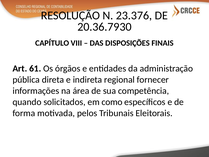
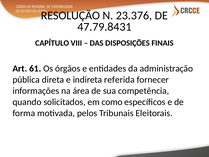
20.36.7930: 20.36.7930 -> 47.79.8431
regional: regional -> referida
